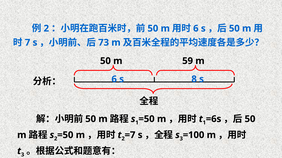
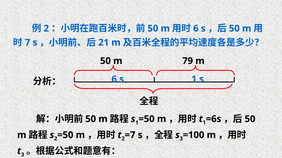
73: 73 -> 21
59: 59 -> 79
6 s 8: 8 -> 1
